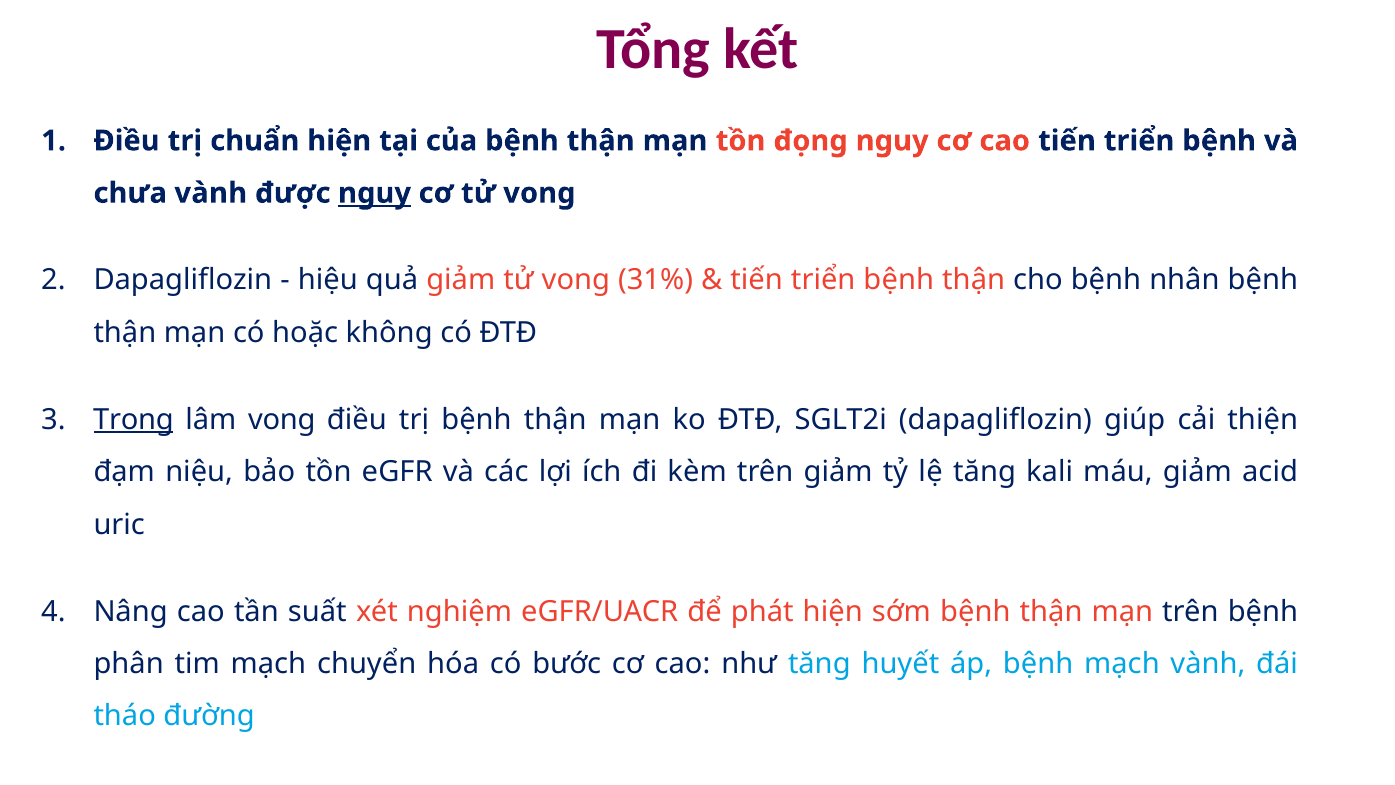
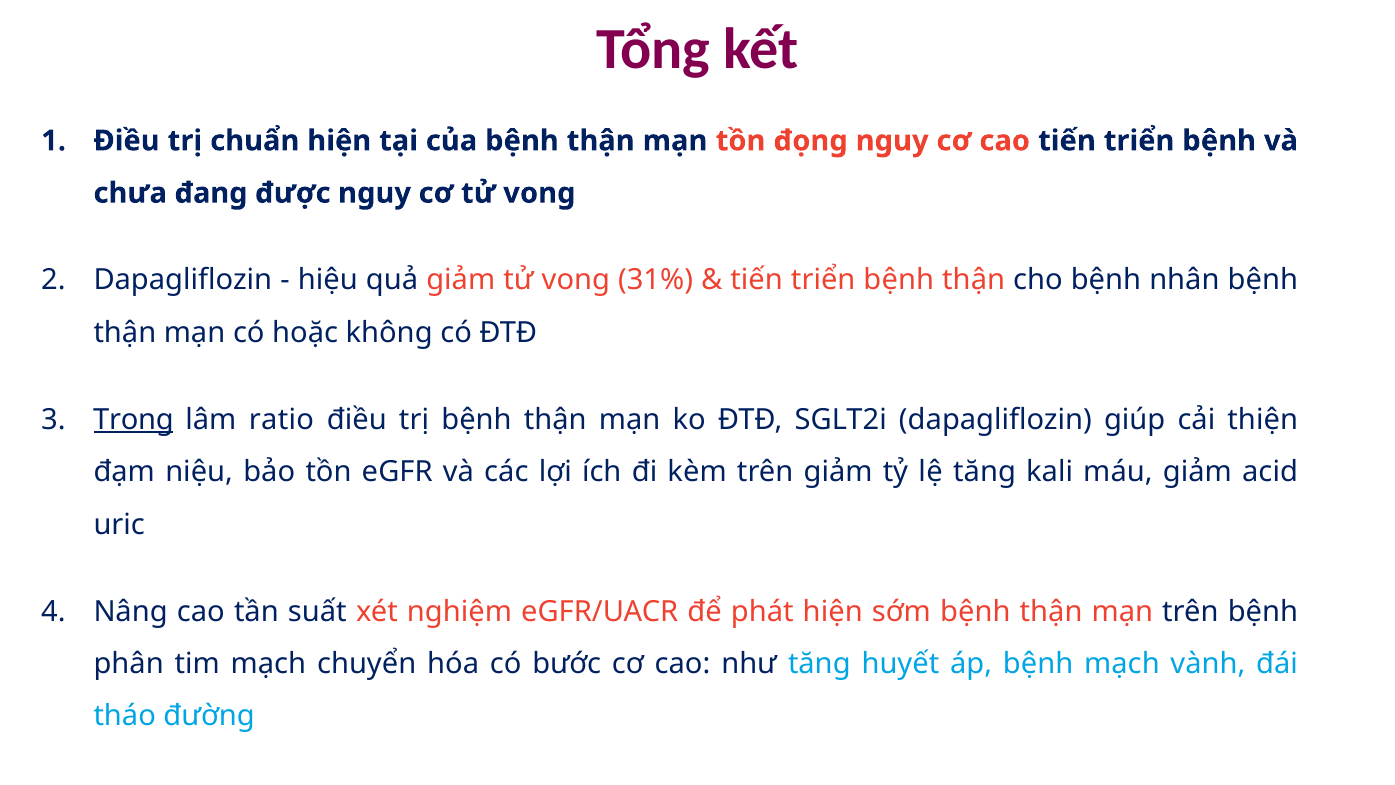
chưa vành: vành -> đang
nguy at (375, 193) underline: present -> none
lâm vong: vong -> ratio
